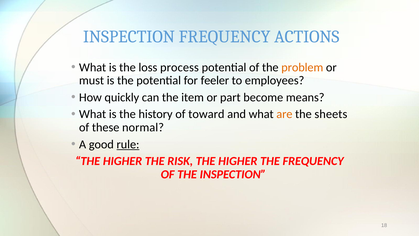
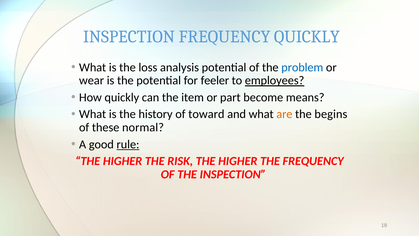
FREQUENCY ACTIONS: ACTIONS -> QUICKLY
process: process -> analysis
problem colour: orange -> blue
must: must -> wear
employees underline: none -> present
sheets: sheets -> begins
